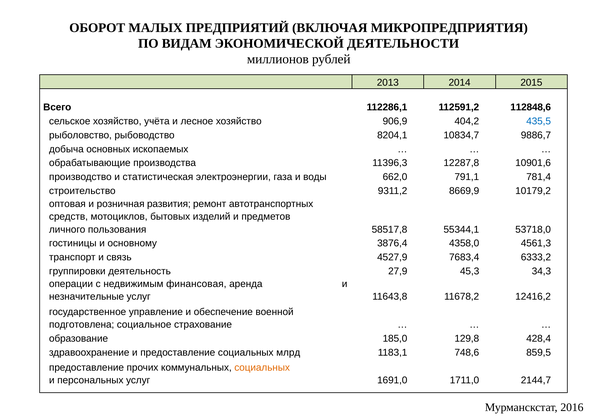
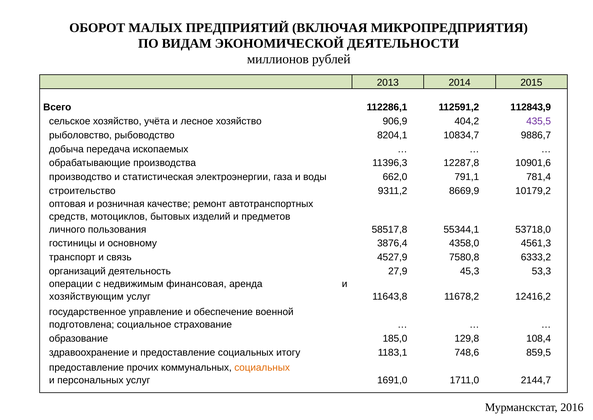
112848,6: 112848,6 -> 112843,9
435,5 colour: blue -> purple
основных: основных -> передача
развития: развития -> качестве
7683,4: 7683,4 -> 7580,8
группировки: группировки -> организаций
34,3: 34,3 -> 53,3
незначительные: незначительные -> хозяйствующим
428,4: 428,4 -> 108,4
млрд: млрд -> итогу
